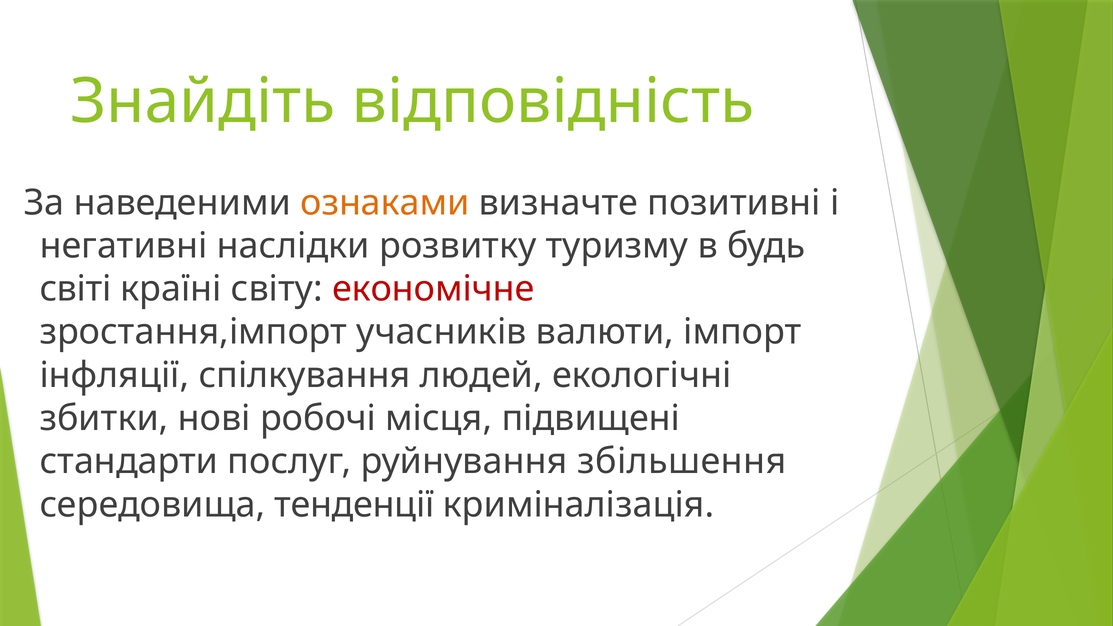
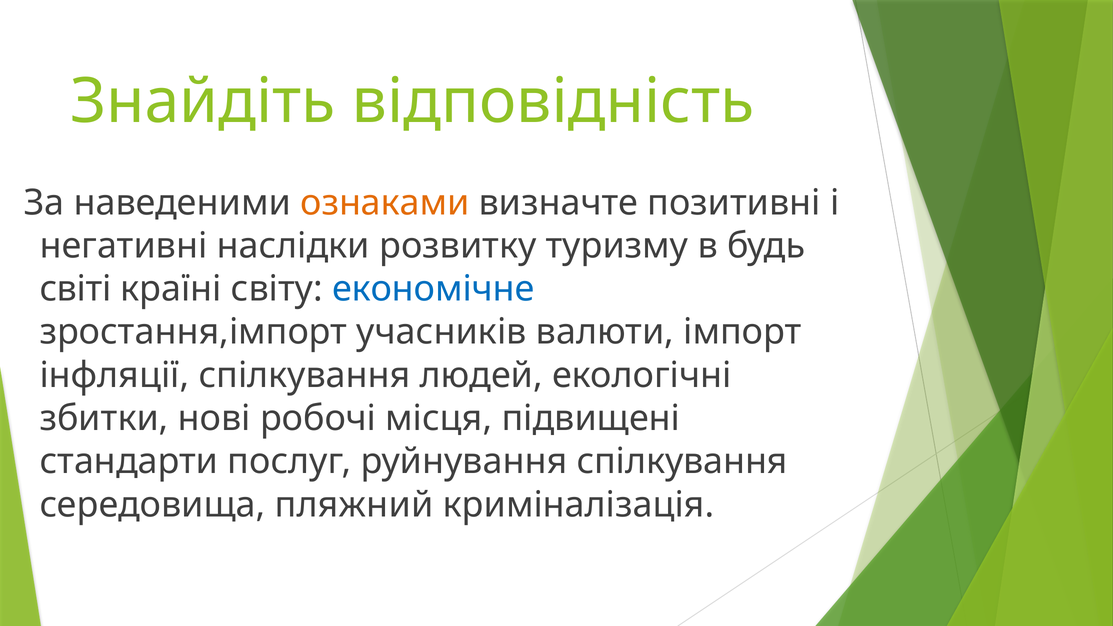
економічне colour: red -> blue
руйнування збільшення: збільшення -> спілкування
тенденції: тенденції -> пляжний
